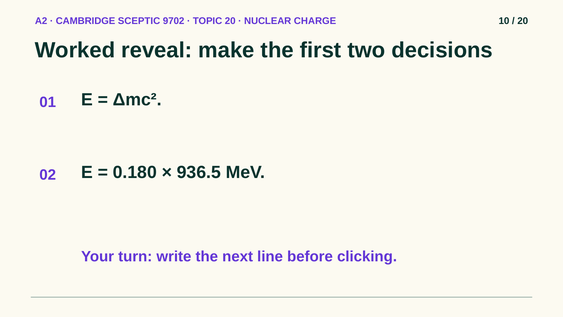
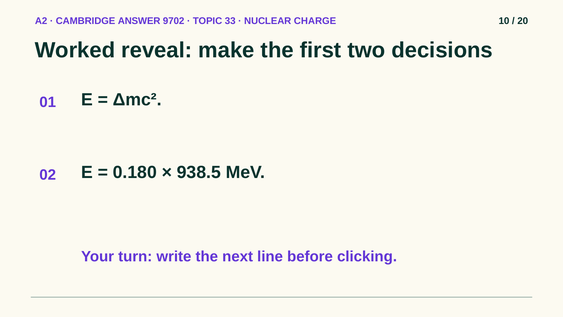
SCEPTIC: SCEPTIC -> ANSWER
TOPIC 20: 20 -> 33
936.5: 936.5 -> 938.5
